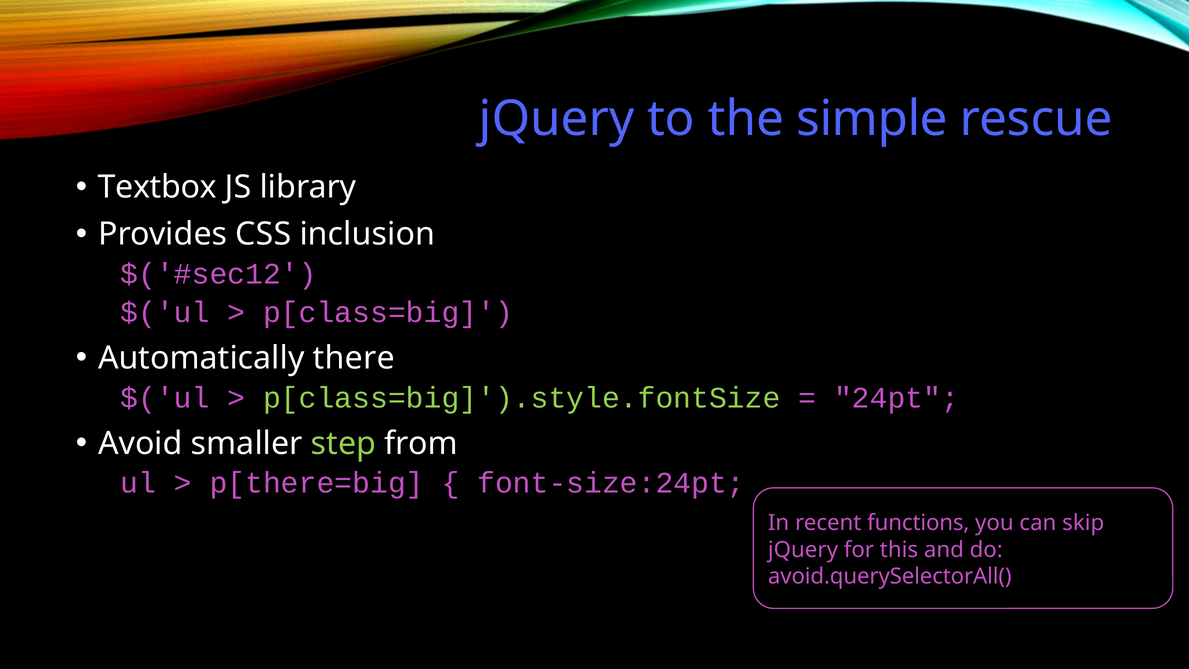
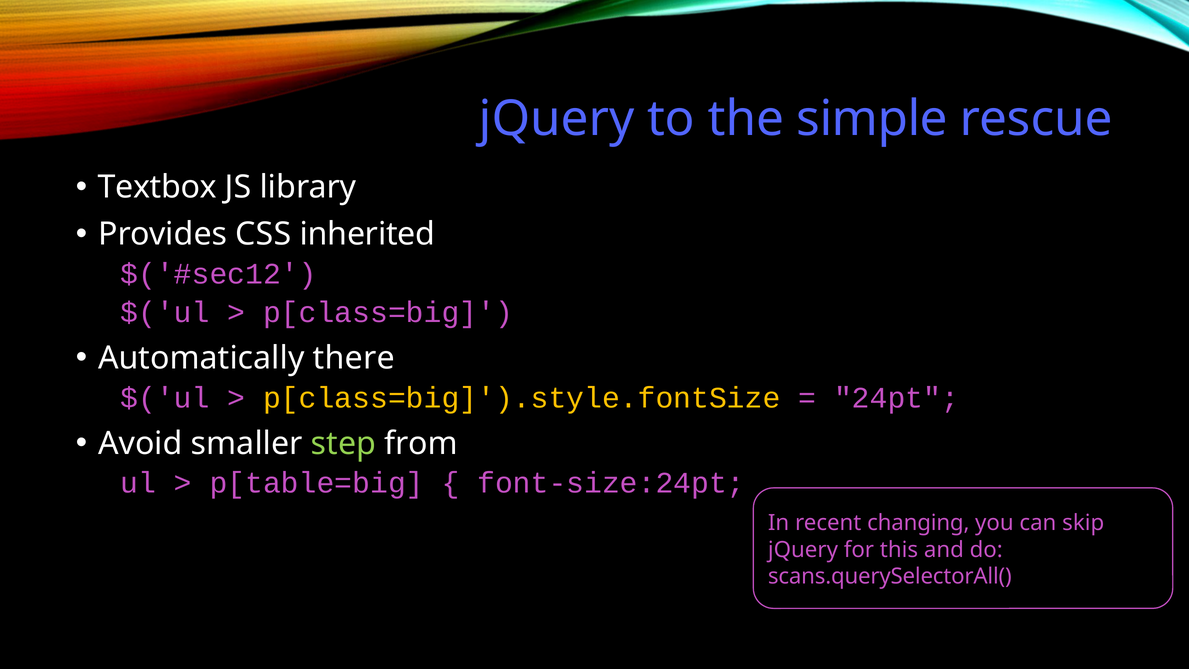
inclusion: inclusion -> inherited
p[class=big]').style.fontSize colour: light green -> yellow
p[there=big: p[there=big -> p[table=big
functions: functions -> changing
avoid.querySelectorAll(: avoid.querySelectorAll( -> scans.querySelectorAll(
